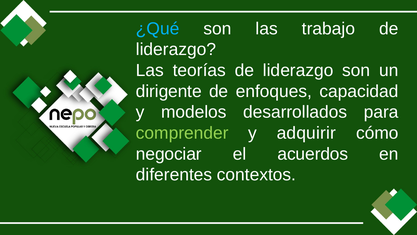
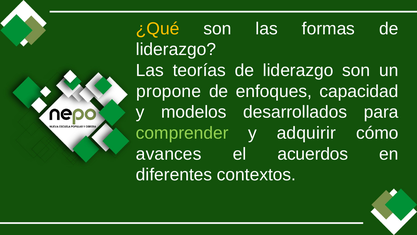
¿Qué colour: light blue -> yellow
trabajo: trabajo -> formas
dirigente: dirigente -> propone
negociar: negociar -> avances
